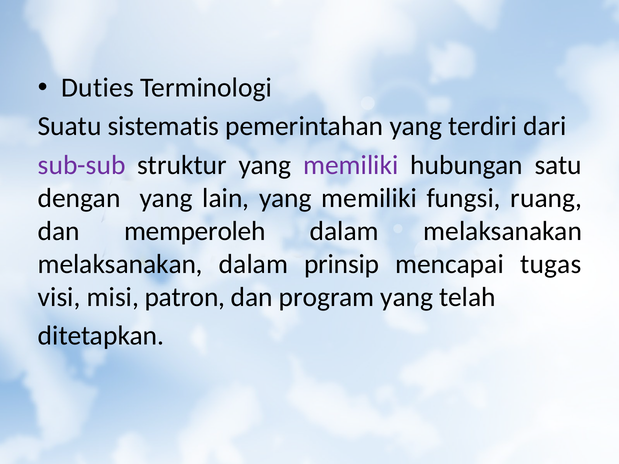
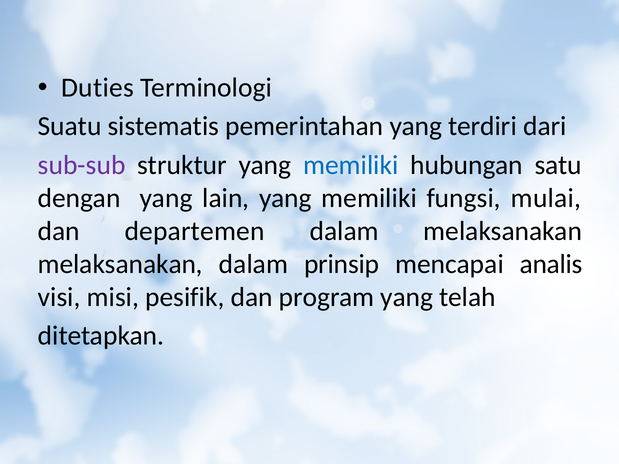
memiliki at (351, 165) colour: purple -> blue
ruang: ruang -> mulai
memperoleh: memperoleh -> departemen
tugas: tugas -> analis
patron: patron -> pesifik
